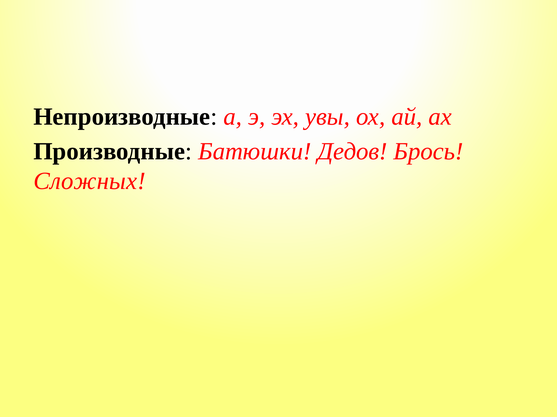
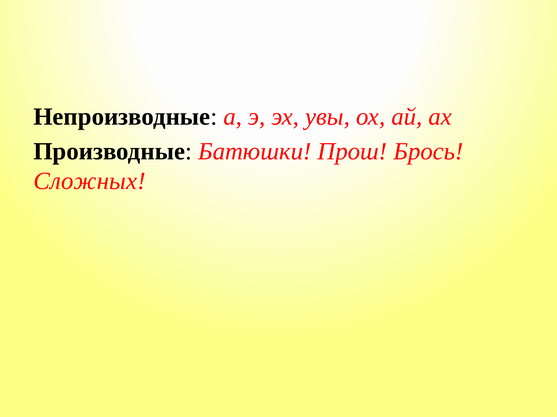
Дедов: Дедов -> Прош
